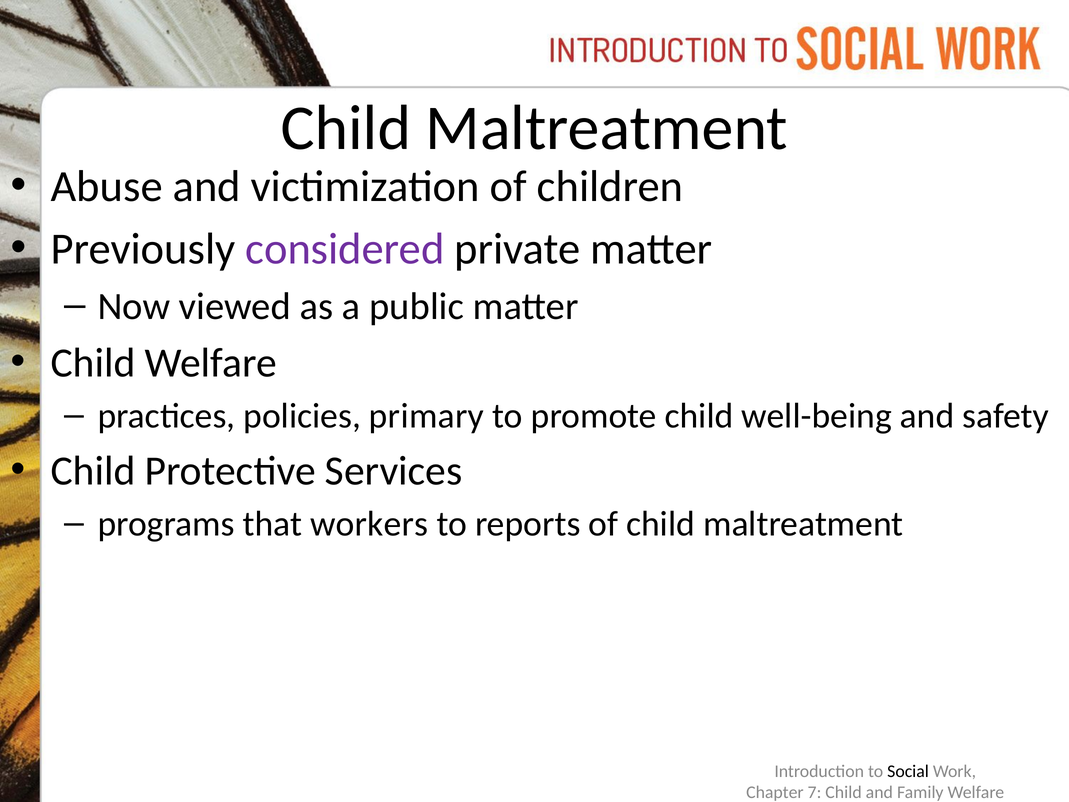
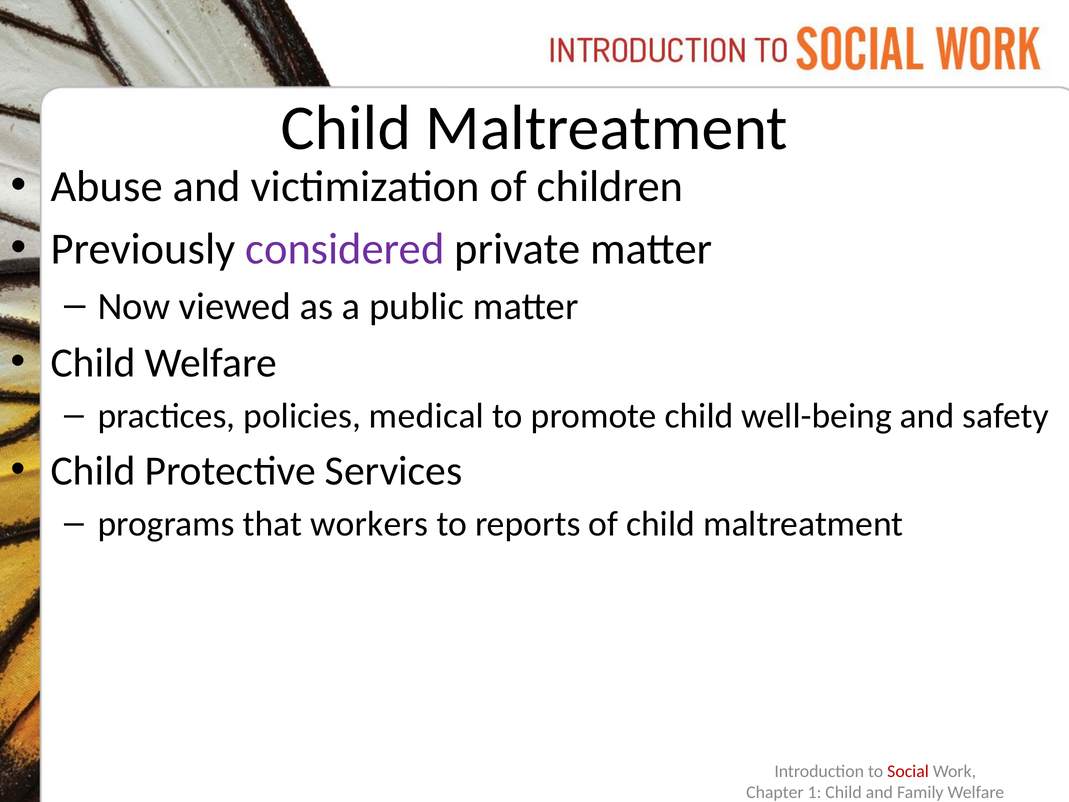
primary: primary -> medical
Social colour: black -> red
7: 7 -> 1
